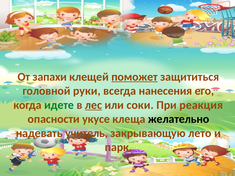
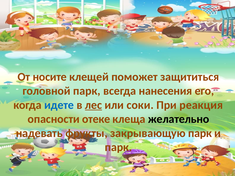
запахи: запахи -> носите
поможет underline: present -> none
головной руки: руки -> парк
идете colour: green -> blue
укусе: укусе -> отеке
учитель: учитель -> фрукты
закрывающую лето: лето -> парк
